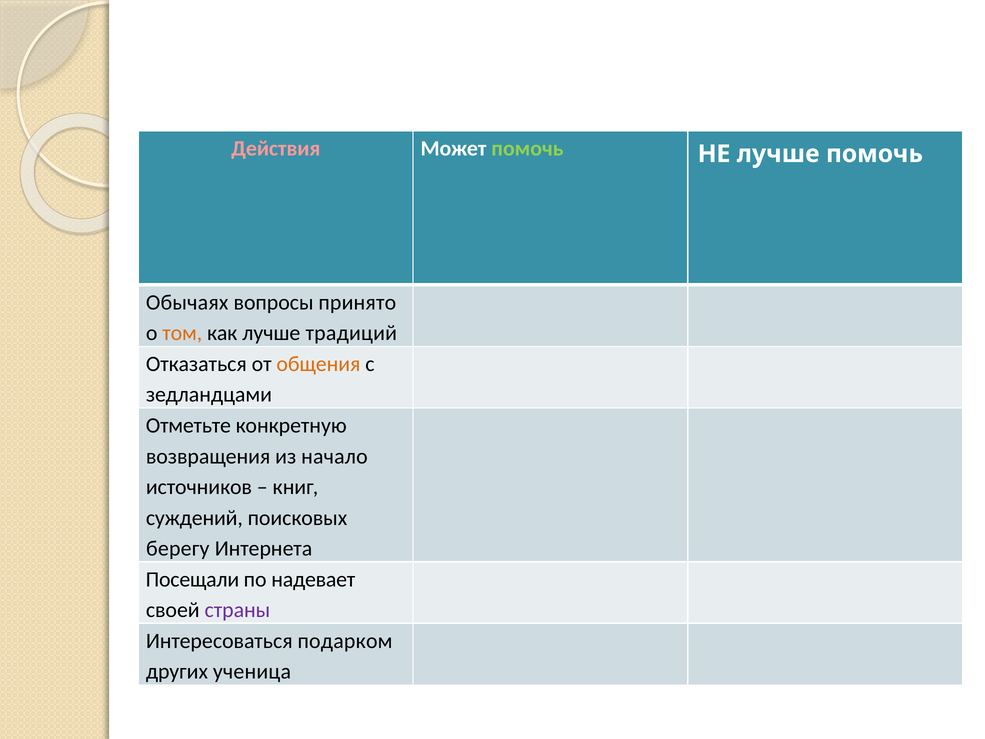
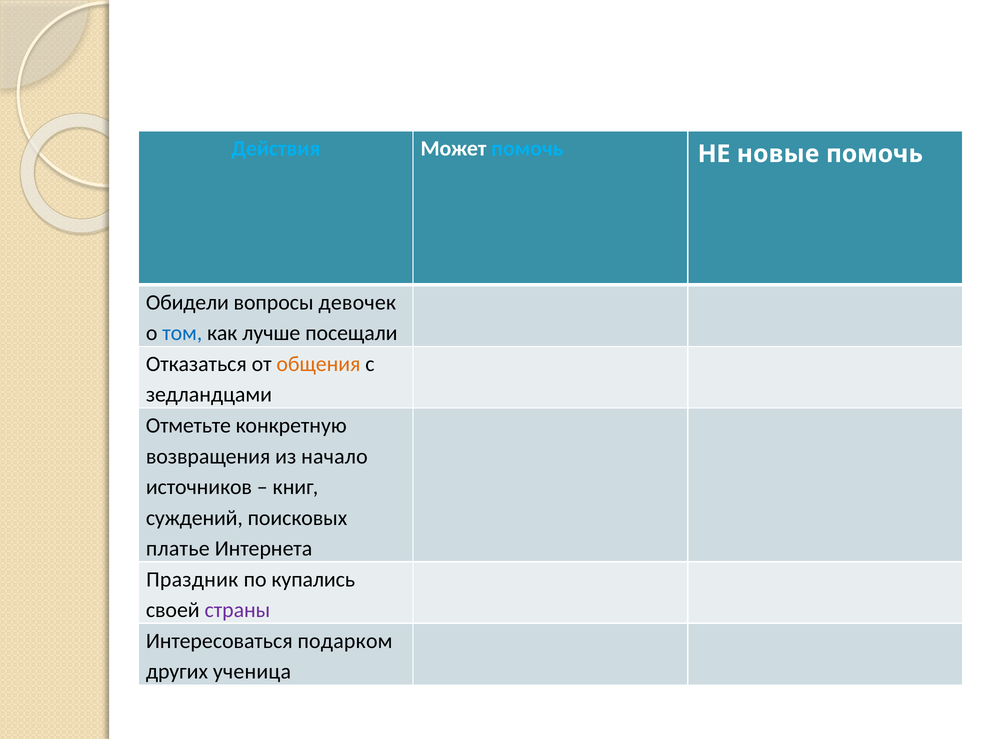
Действия colour: pink -> light blue
помочь at (527, 148) colour: light green -> light blue
НЕ лучше: лучше -> новые
Обычаях: Обычаях -> Обидели
принято: принято -> девочек
том colour: orange -> blue
традиций: традиций -> посещали
берегу: берегу -> платье
Посещали: Посещали -> Праздник
надевает: надевает -> купались
